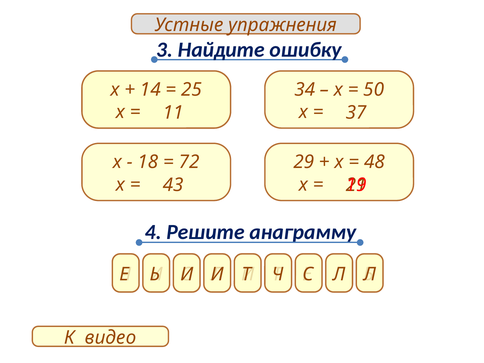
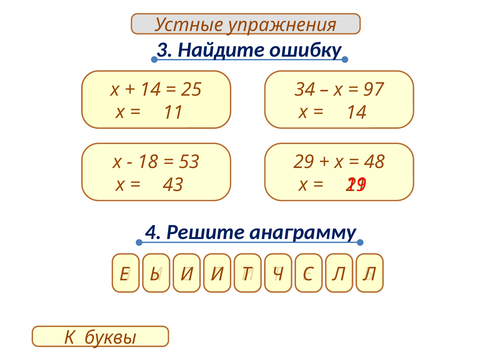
50: 50 -> 97
37 at (356, 113): 37 -> 14
72: 72 -> 53
видео: видео -> буквы
